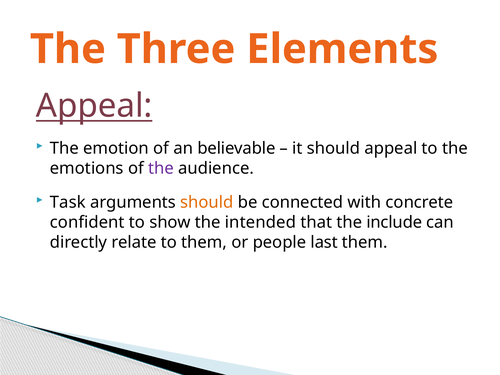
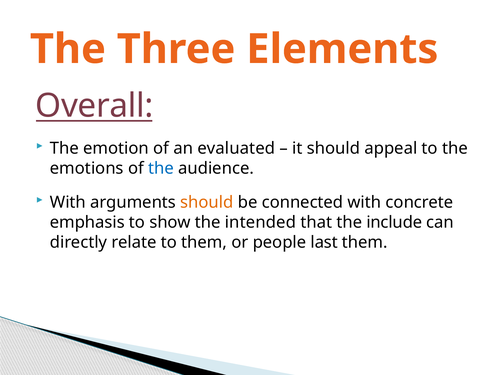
Appeal at (94, 106): Appeal -> Overall
believable: believable -> evaluated
the at (161, 168) colour: purple -> blue
Task at (68, 202): Task -> With
confident: confident -> emphasis
